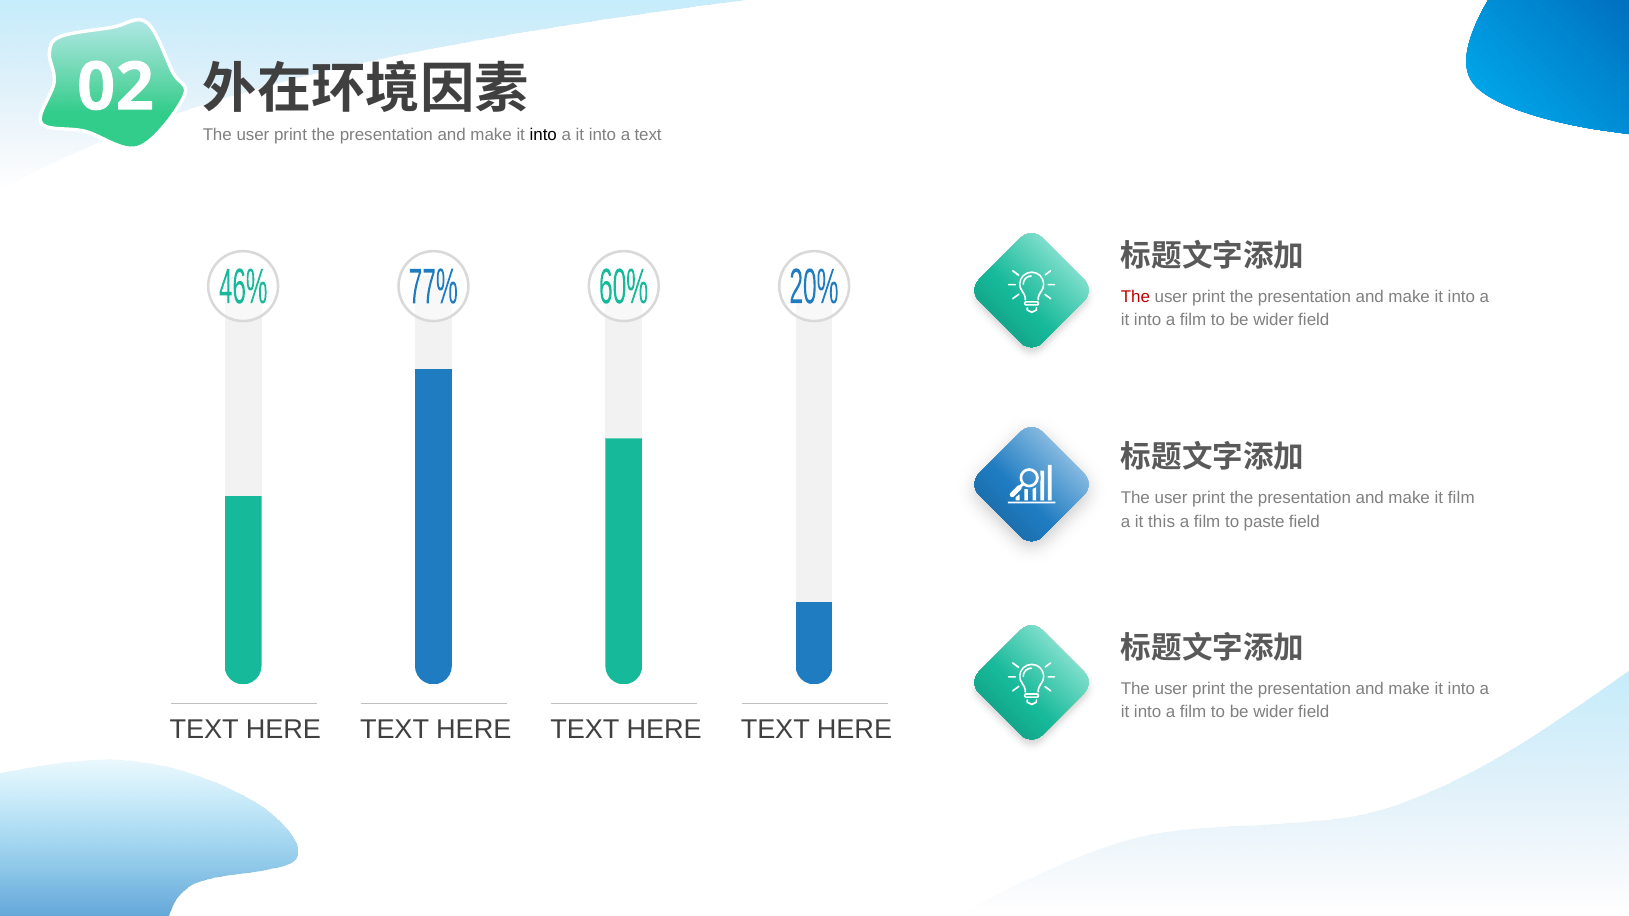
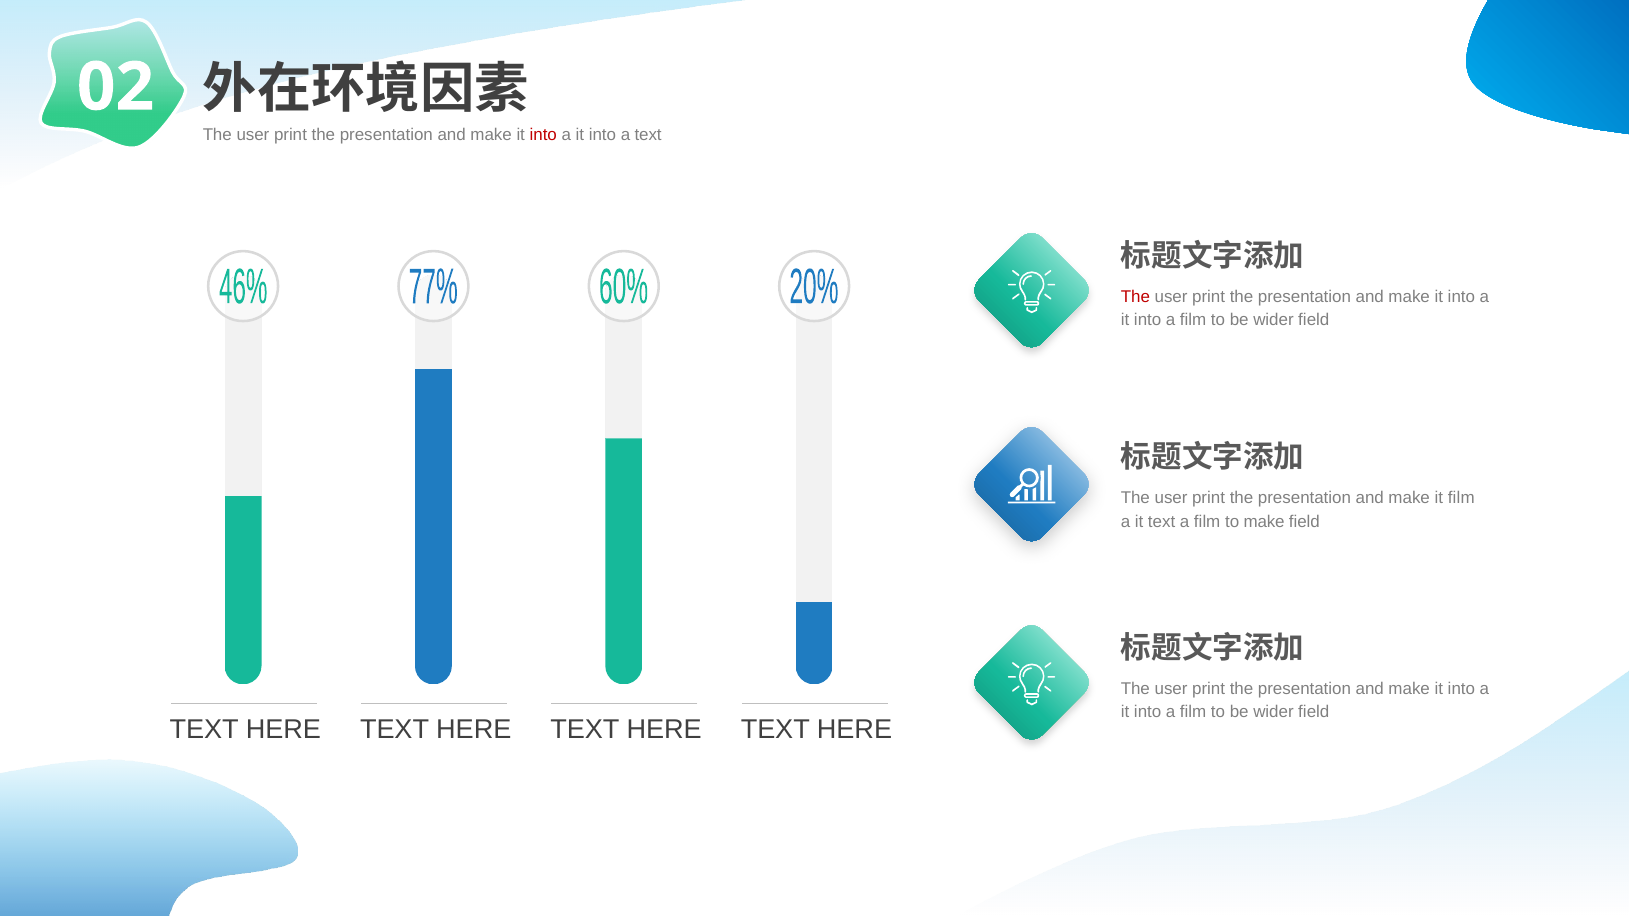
into at (543, 135) colour: black -> red
it this: this -> text
to paste: paste -> make
